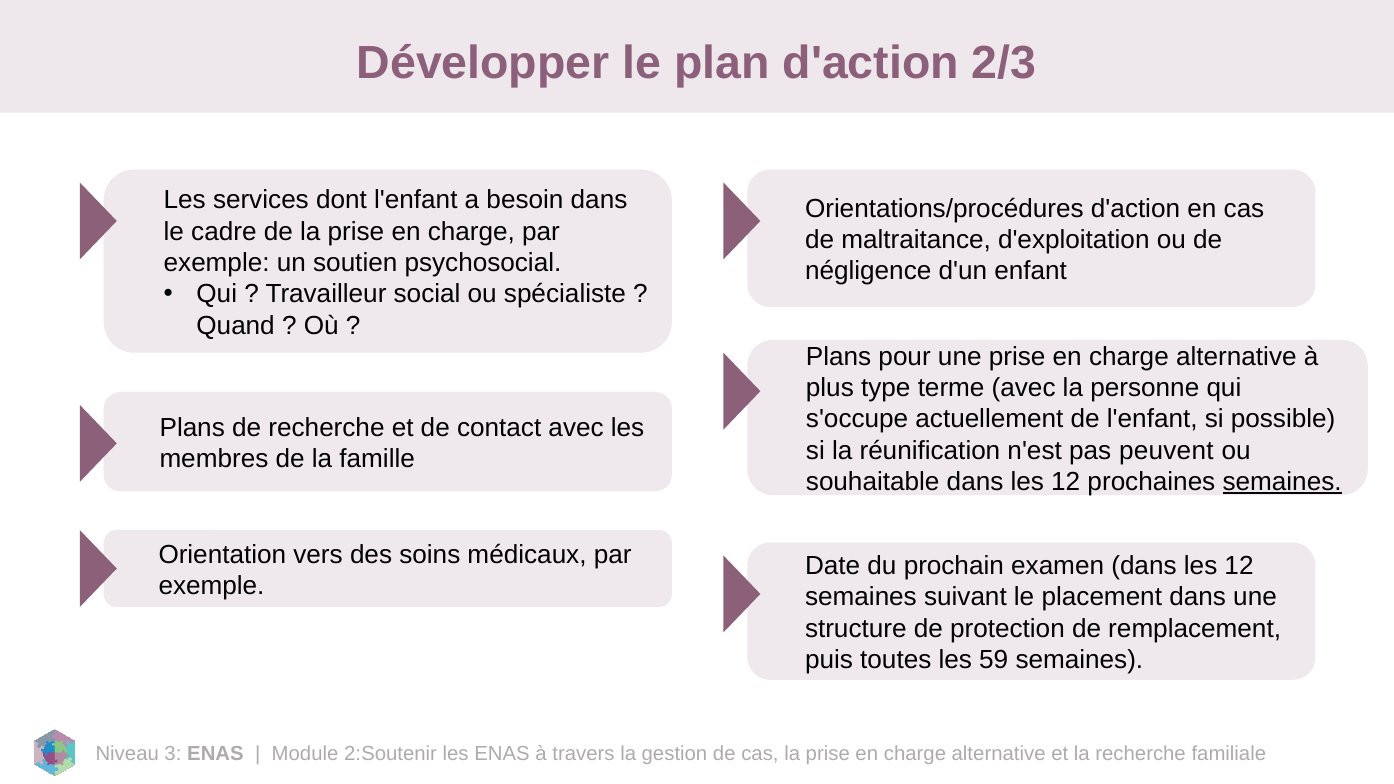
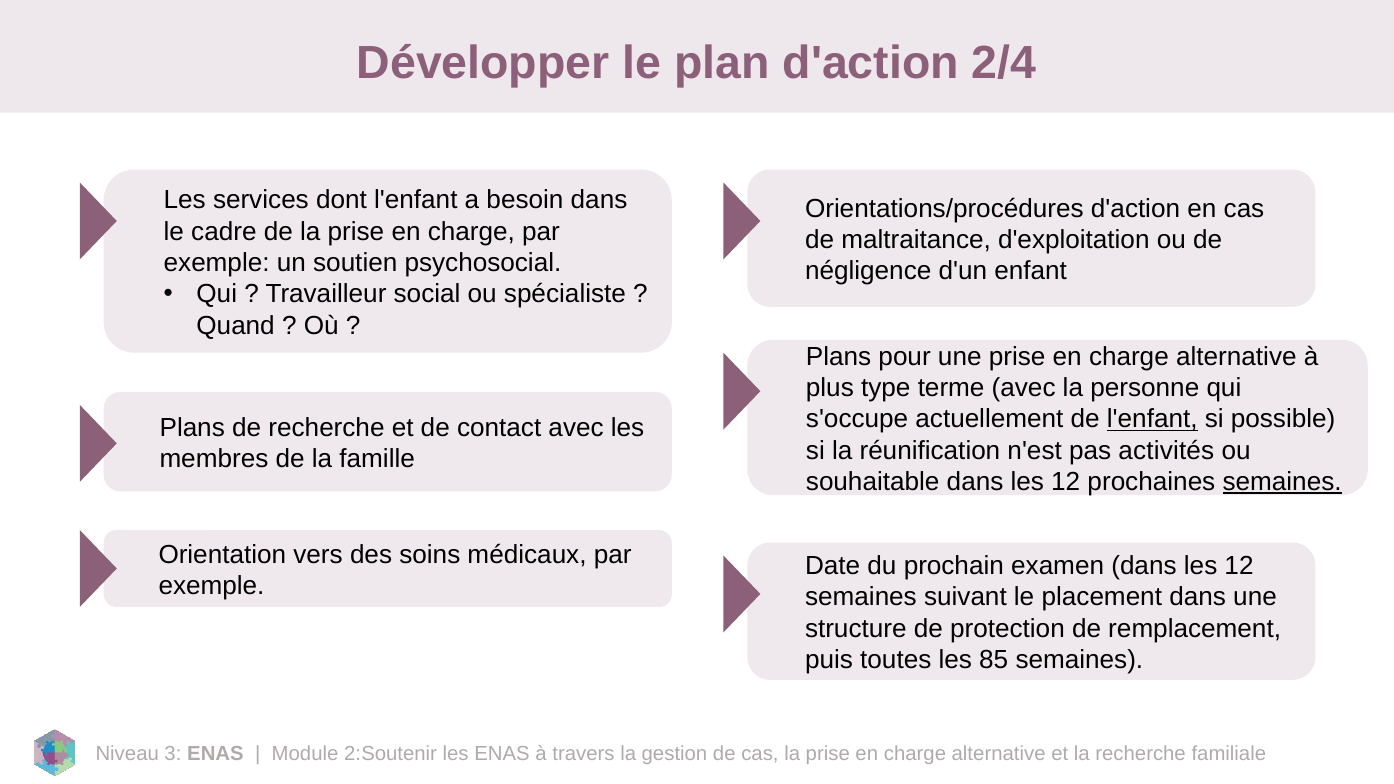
2/3: 2/3 -> 2/4
l'enfant at (1152, 419) underline: none -> present
peuvent: peuvent -> activités
59: 59 -> 85
